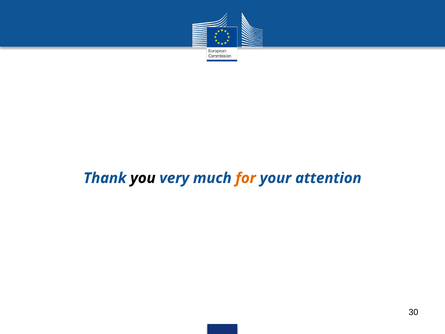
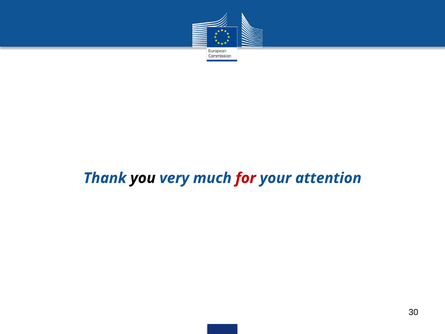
for colour: orange -> red
